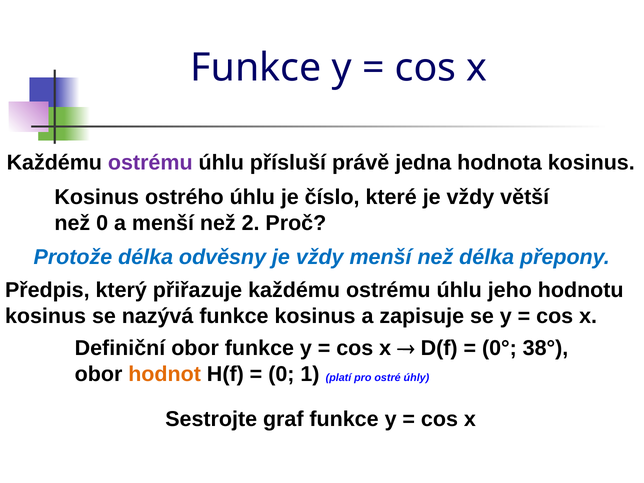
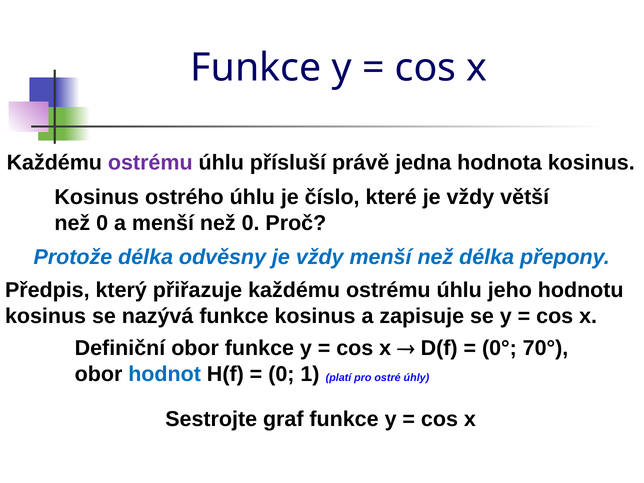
menší než 2: 2 -> 0
38°: 38° -> 70°
hodnot colour: orange -> blue
